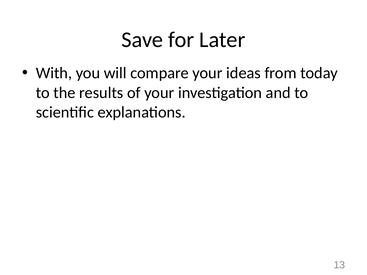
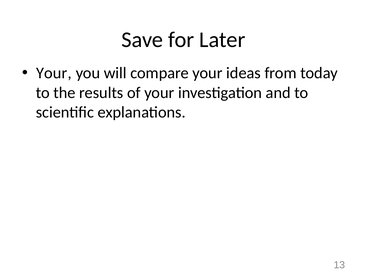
With at (54, 73): With -> Your
